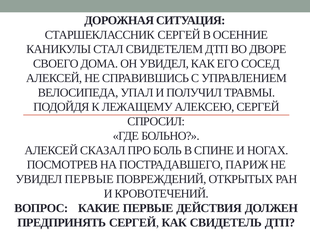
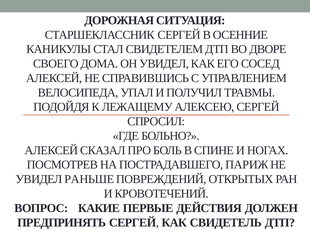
УВИДЕЛ ПЕРВЫЕ: ПЕРВЫЕ -> РАНЬШЕ
